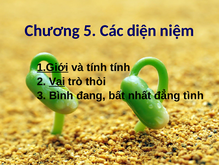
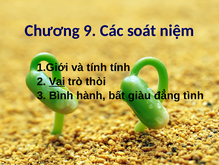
5: 5 -> 9
diện: diện -> soát
1.Giới underline: present -> none
đang: đang -> hành
nhất: nhất -> giàu
